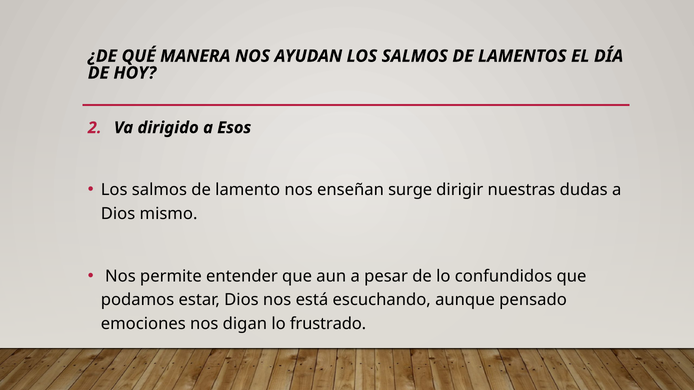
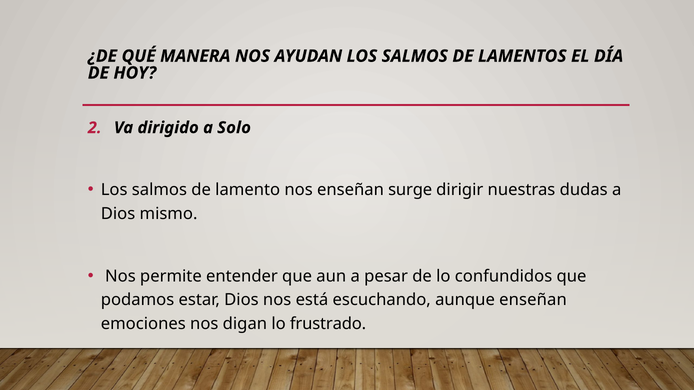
Esos: Esos -> Solo
aunque pensado: pensado -> enseñan
